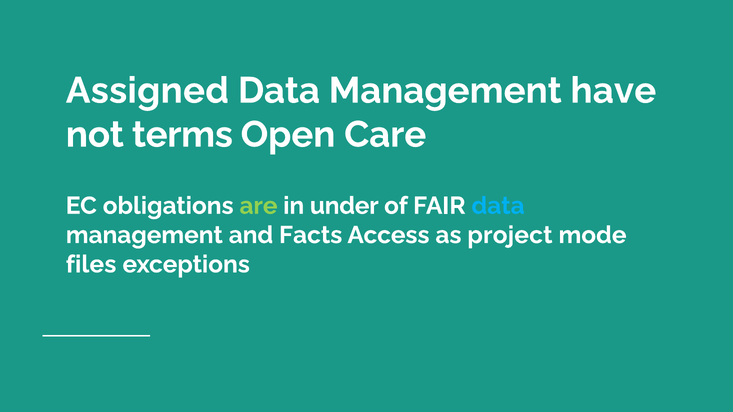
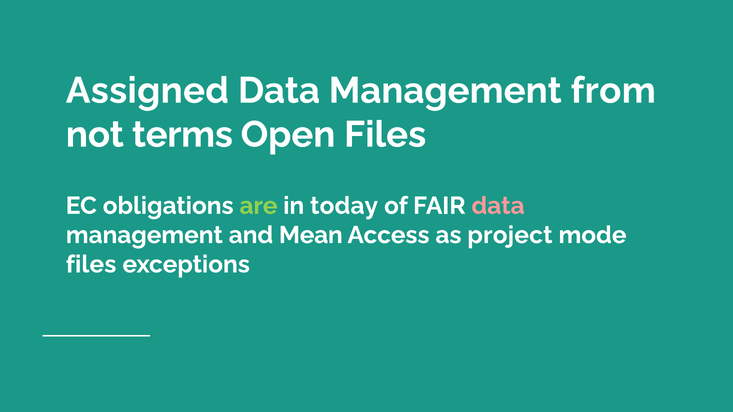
have: have -> from
Open Care: Care -> Files
under: under -> today
data at (498, 206) colour: light blue -> pink
Facts: Facts -> Mean
